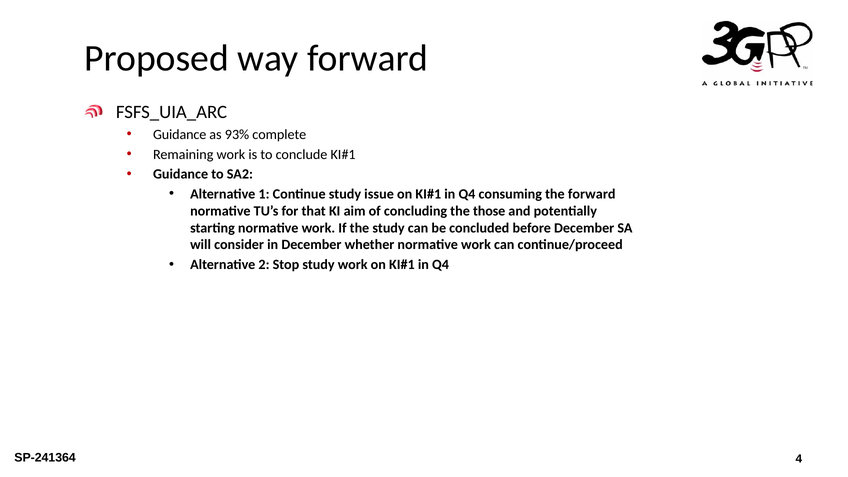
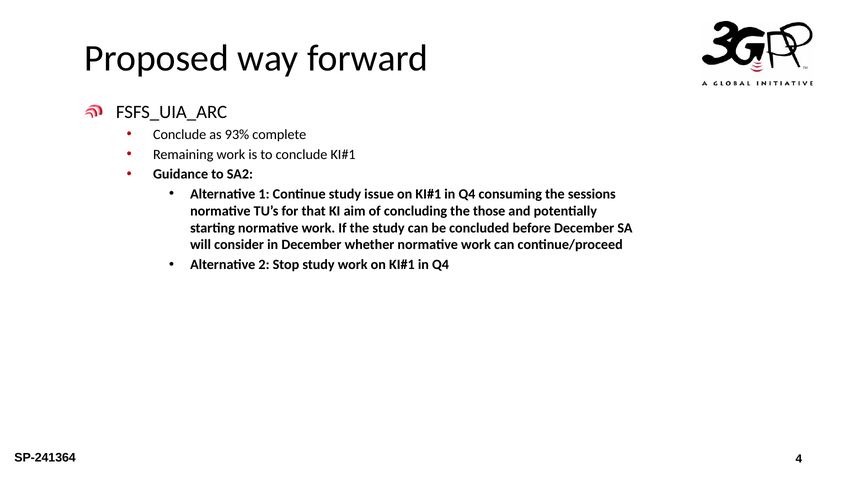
Guidance at (180, 135): Guidance -> Conclude
the forward: forward -> sessions
